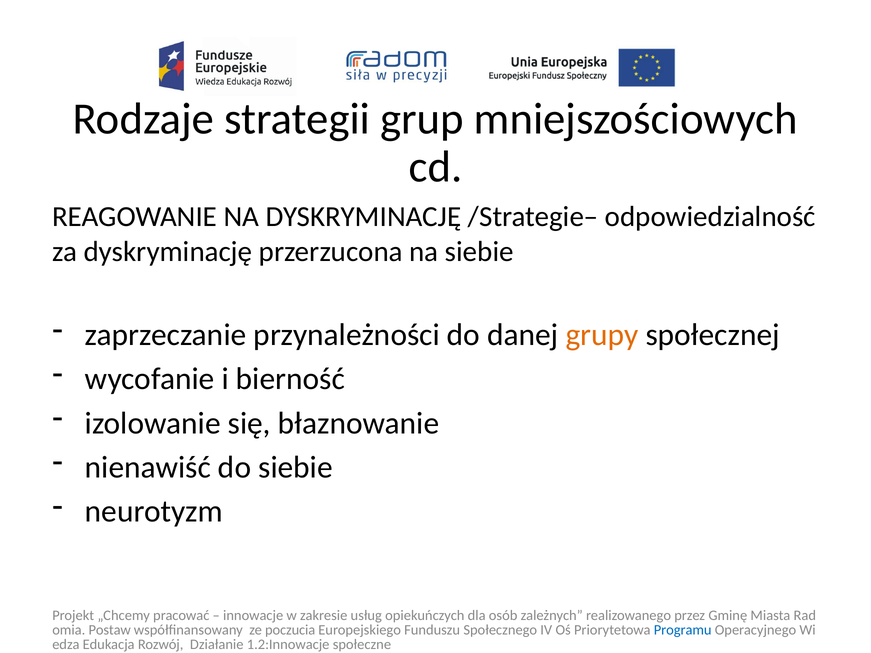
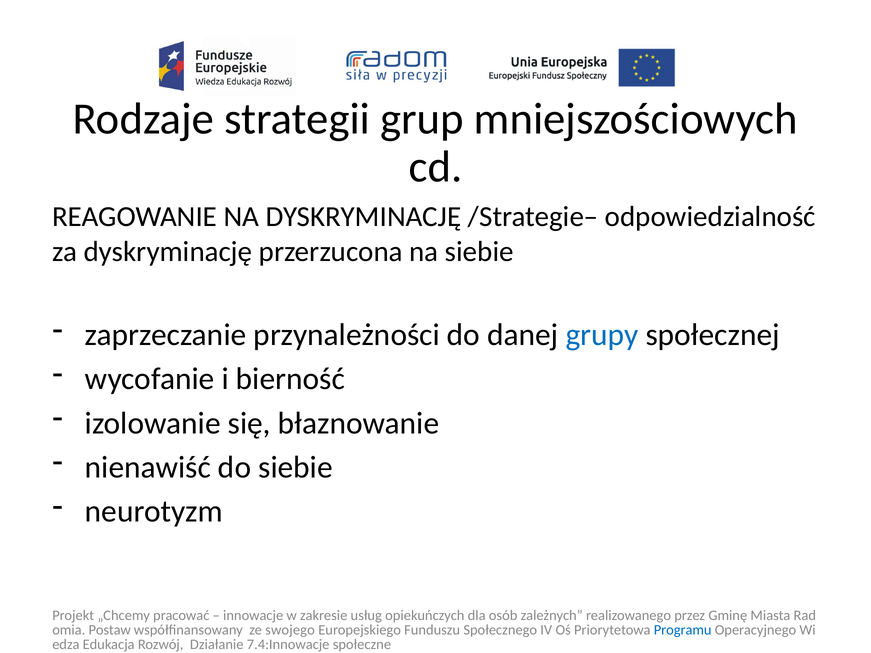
grupy colour: orange -> blue
poczucia: poczucia -> swojego
1.2:Innowacje: 1.2:Innowacje -> 7.4:Innowacje
